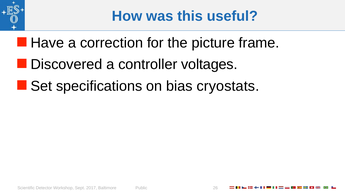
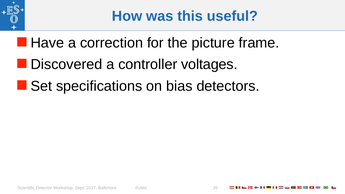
cryostats: cryostats -> detectors
